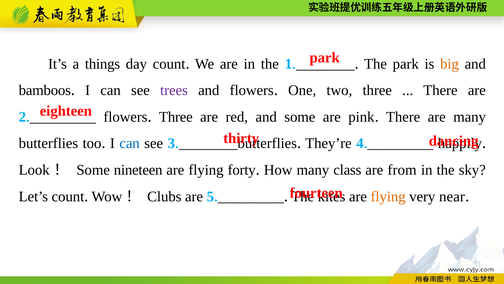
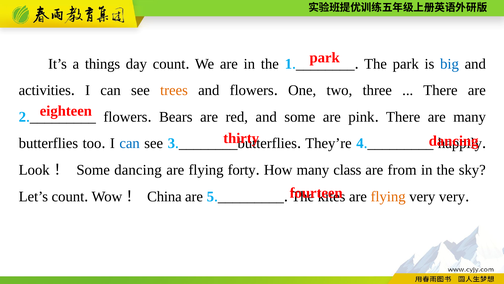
big colour: orange -> blue
bamboos: bamboos -> activities
trees colour: purple -> orange
Three at (176, 117): Three -> Bears
Some nineteen: nineteen -> dancing
Clubs: Clubs -> China
very near: near -> very
